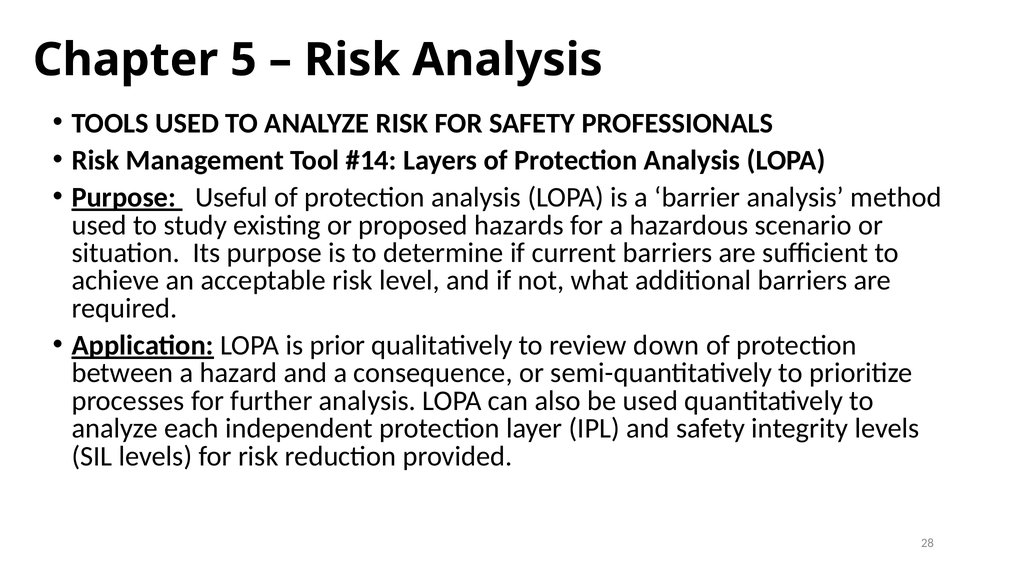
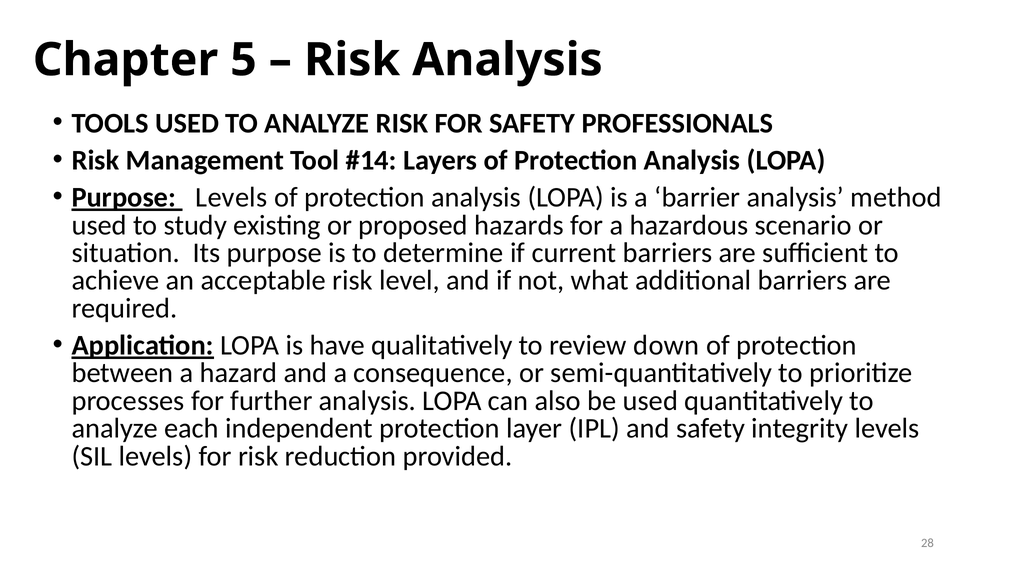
Purpose Useful: Useful -> Levels
prior: prior -> have
